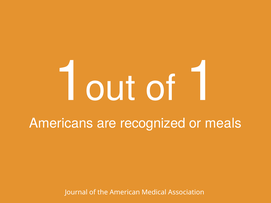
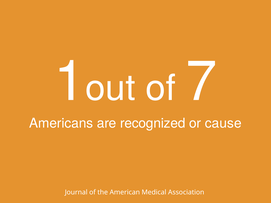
of 1: 1 -> 7
meals: meals -> cause
